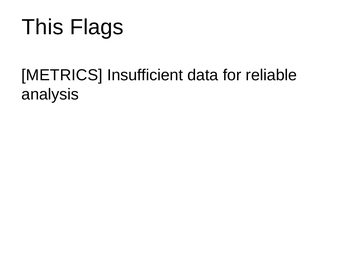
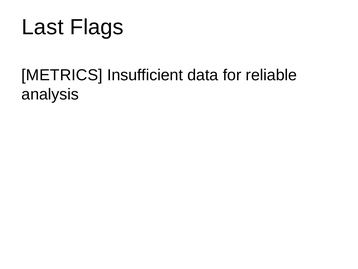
This: This -> Last
